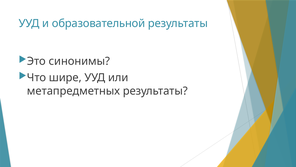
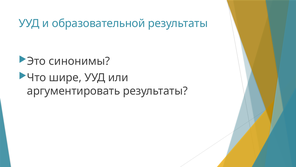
метапредметных: метапредметных -> аргументировать
